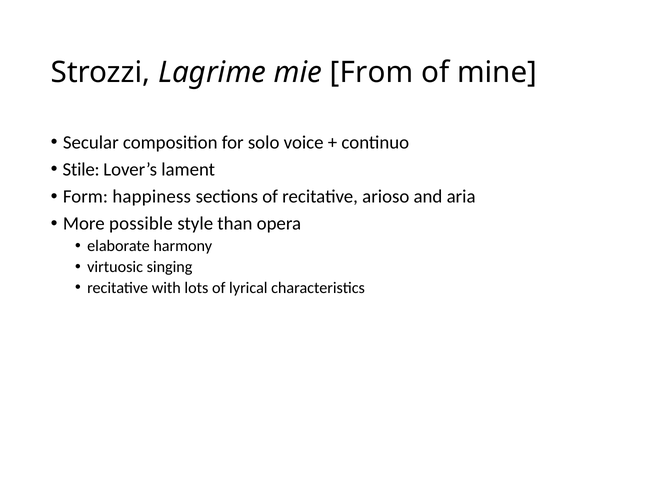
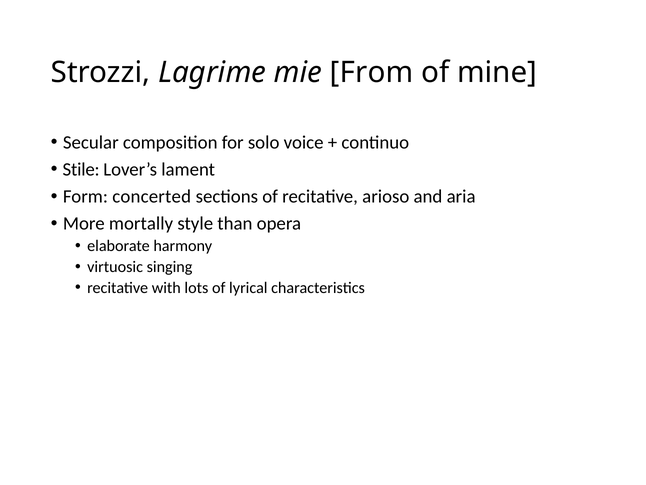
happiness: happiness -> concerted
possible: possible -> mortally
